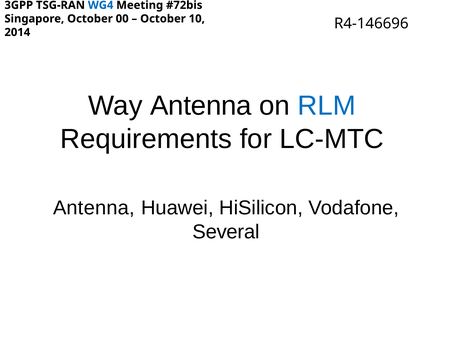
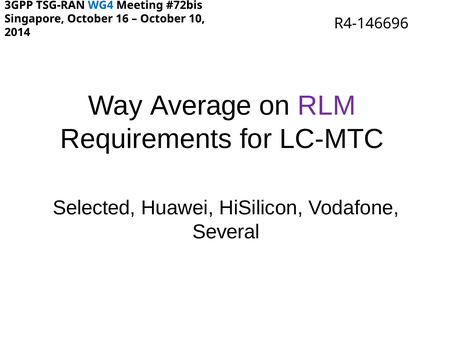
00: 00 -> 16
Way Antenna: Antenna -> Average
RLM colour: blue -> purple
Antenna at (94, 208): Antenna -> Selected
